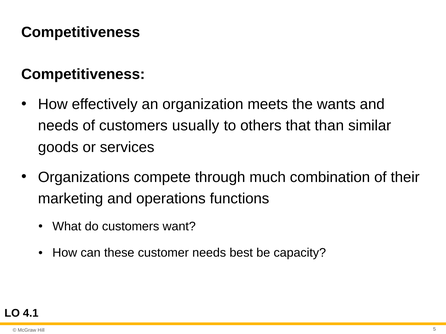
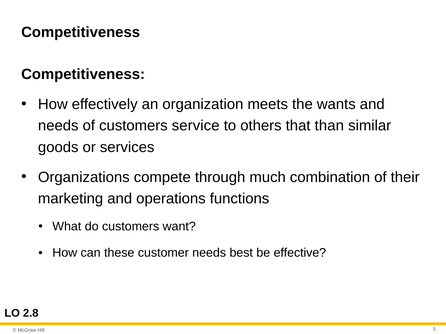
usually: usually -> service
capacity: capacity -> effective
4.1: 4.1 -> 2.8
